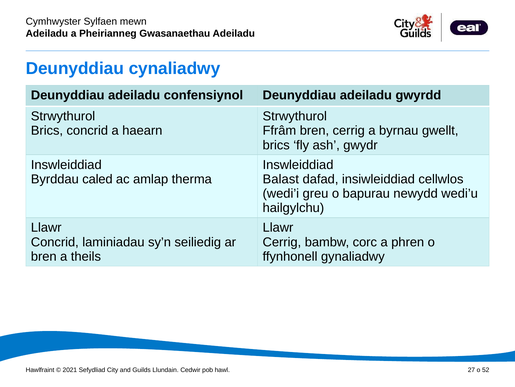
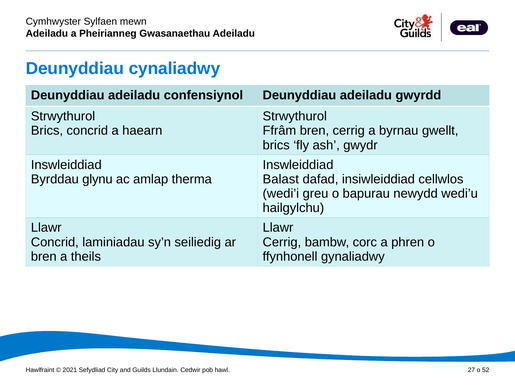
caled: caled -> glynu
